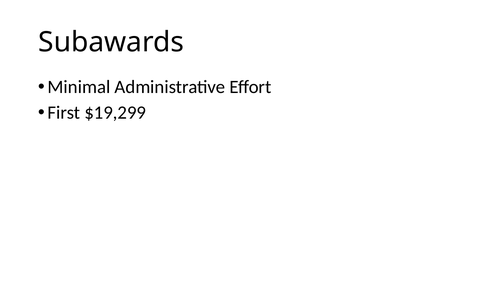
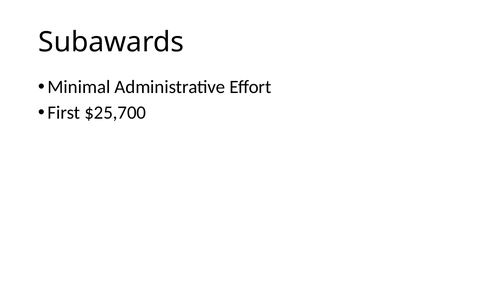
$19,299: $19,299 -> $25,700
